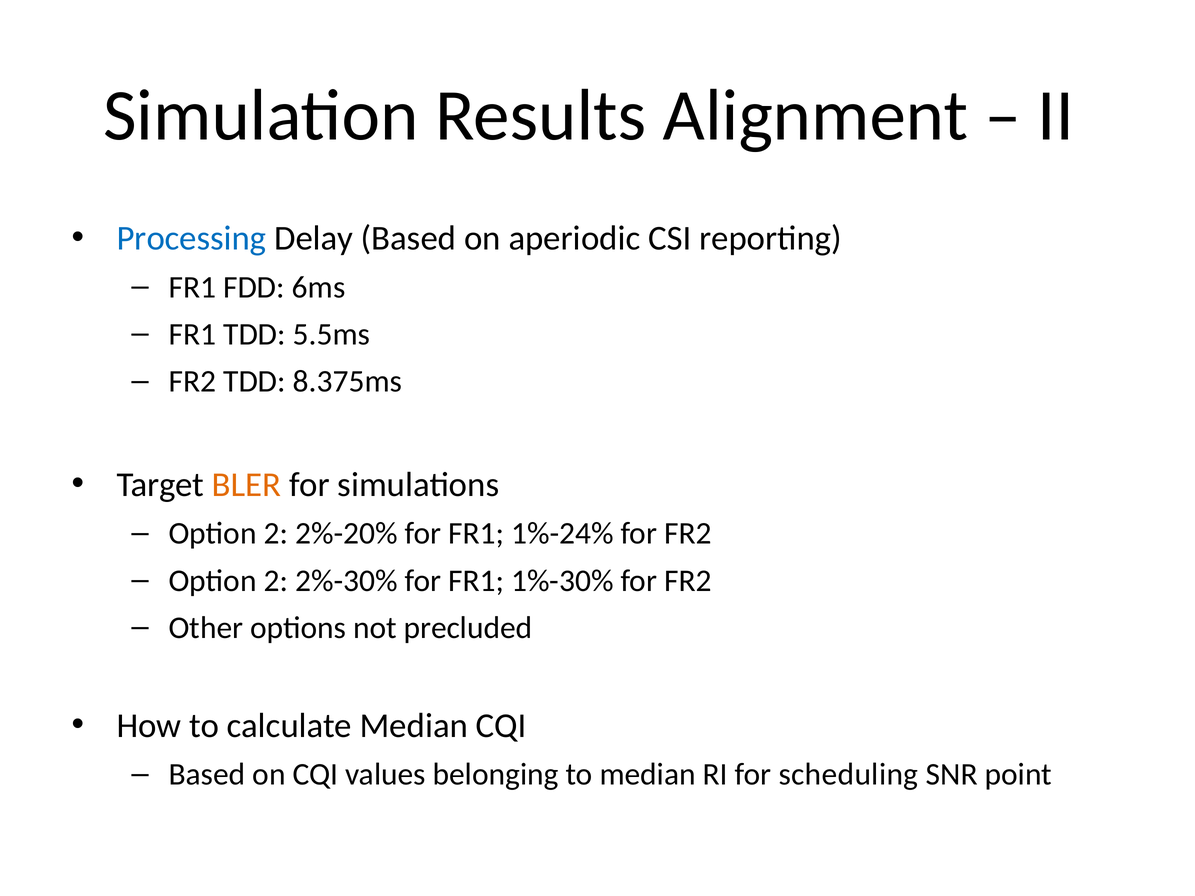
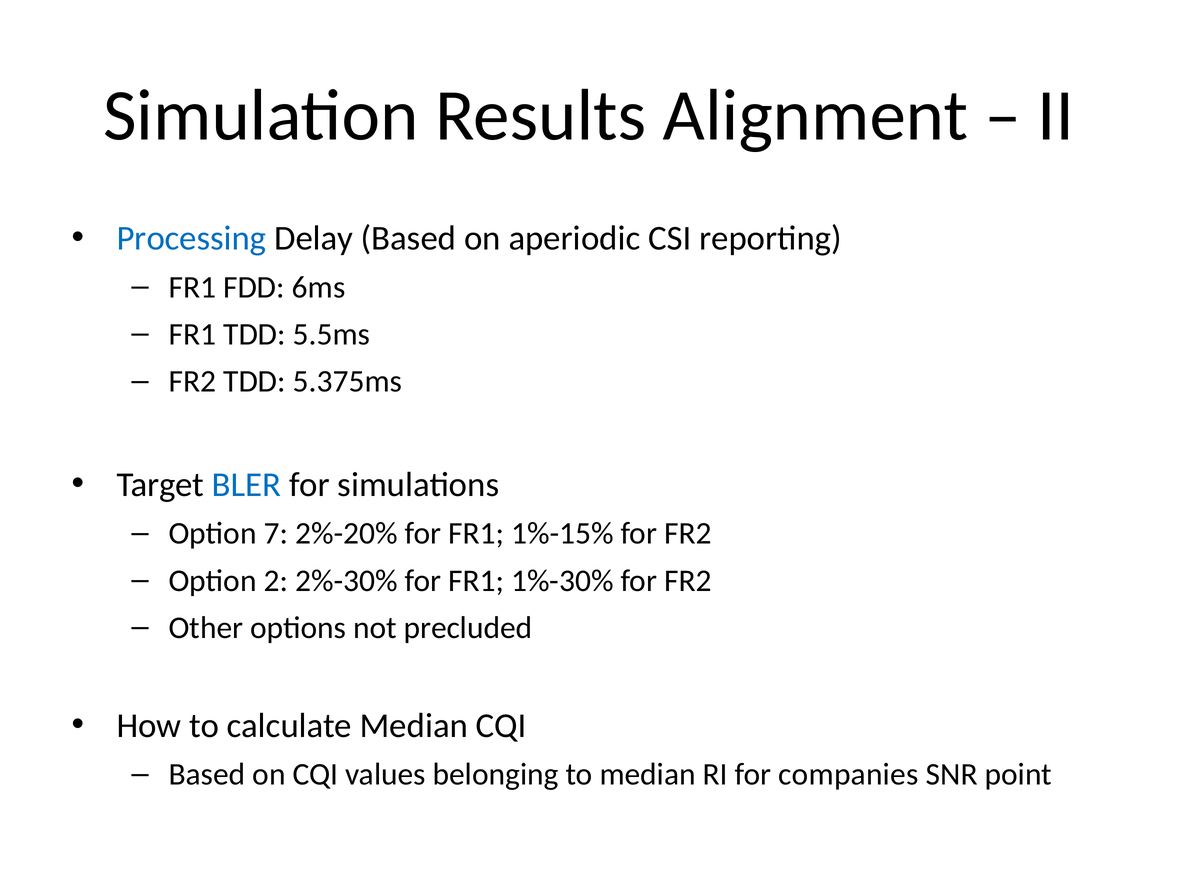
8.375ms: 8.375ms -> 5.375ms
BLER colour: orange -> blue
2 at (276, 534): 2 -> 7
1%-24%: 1%-24% -> 1%-15%
scheduling: scheduling -> companies
